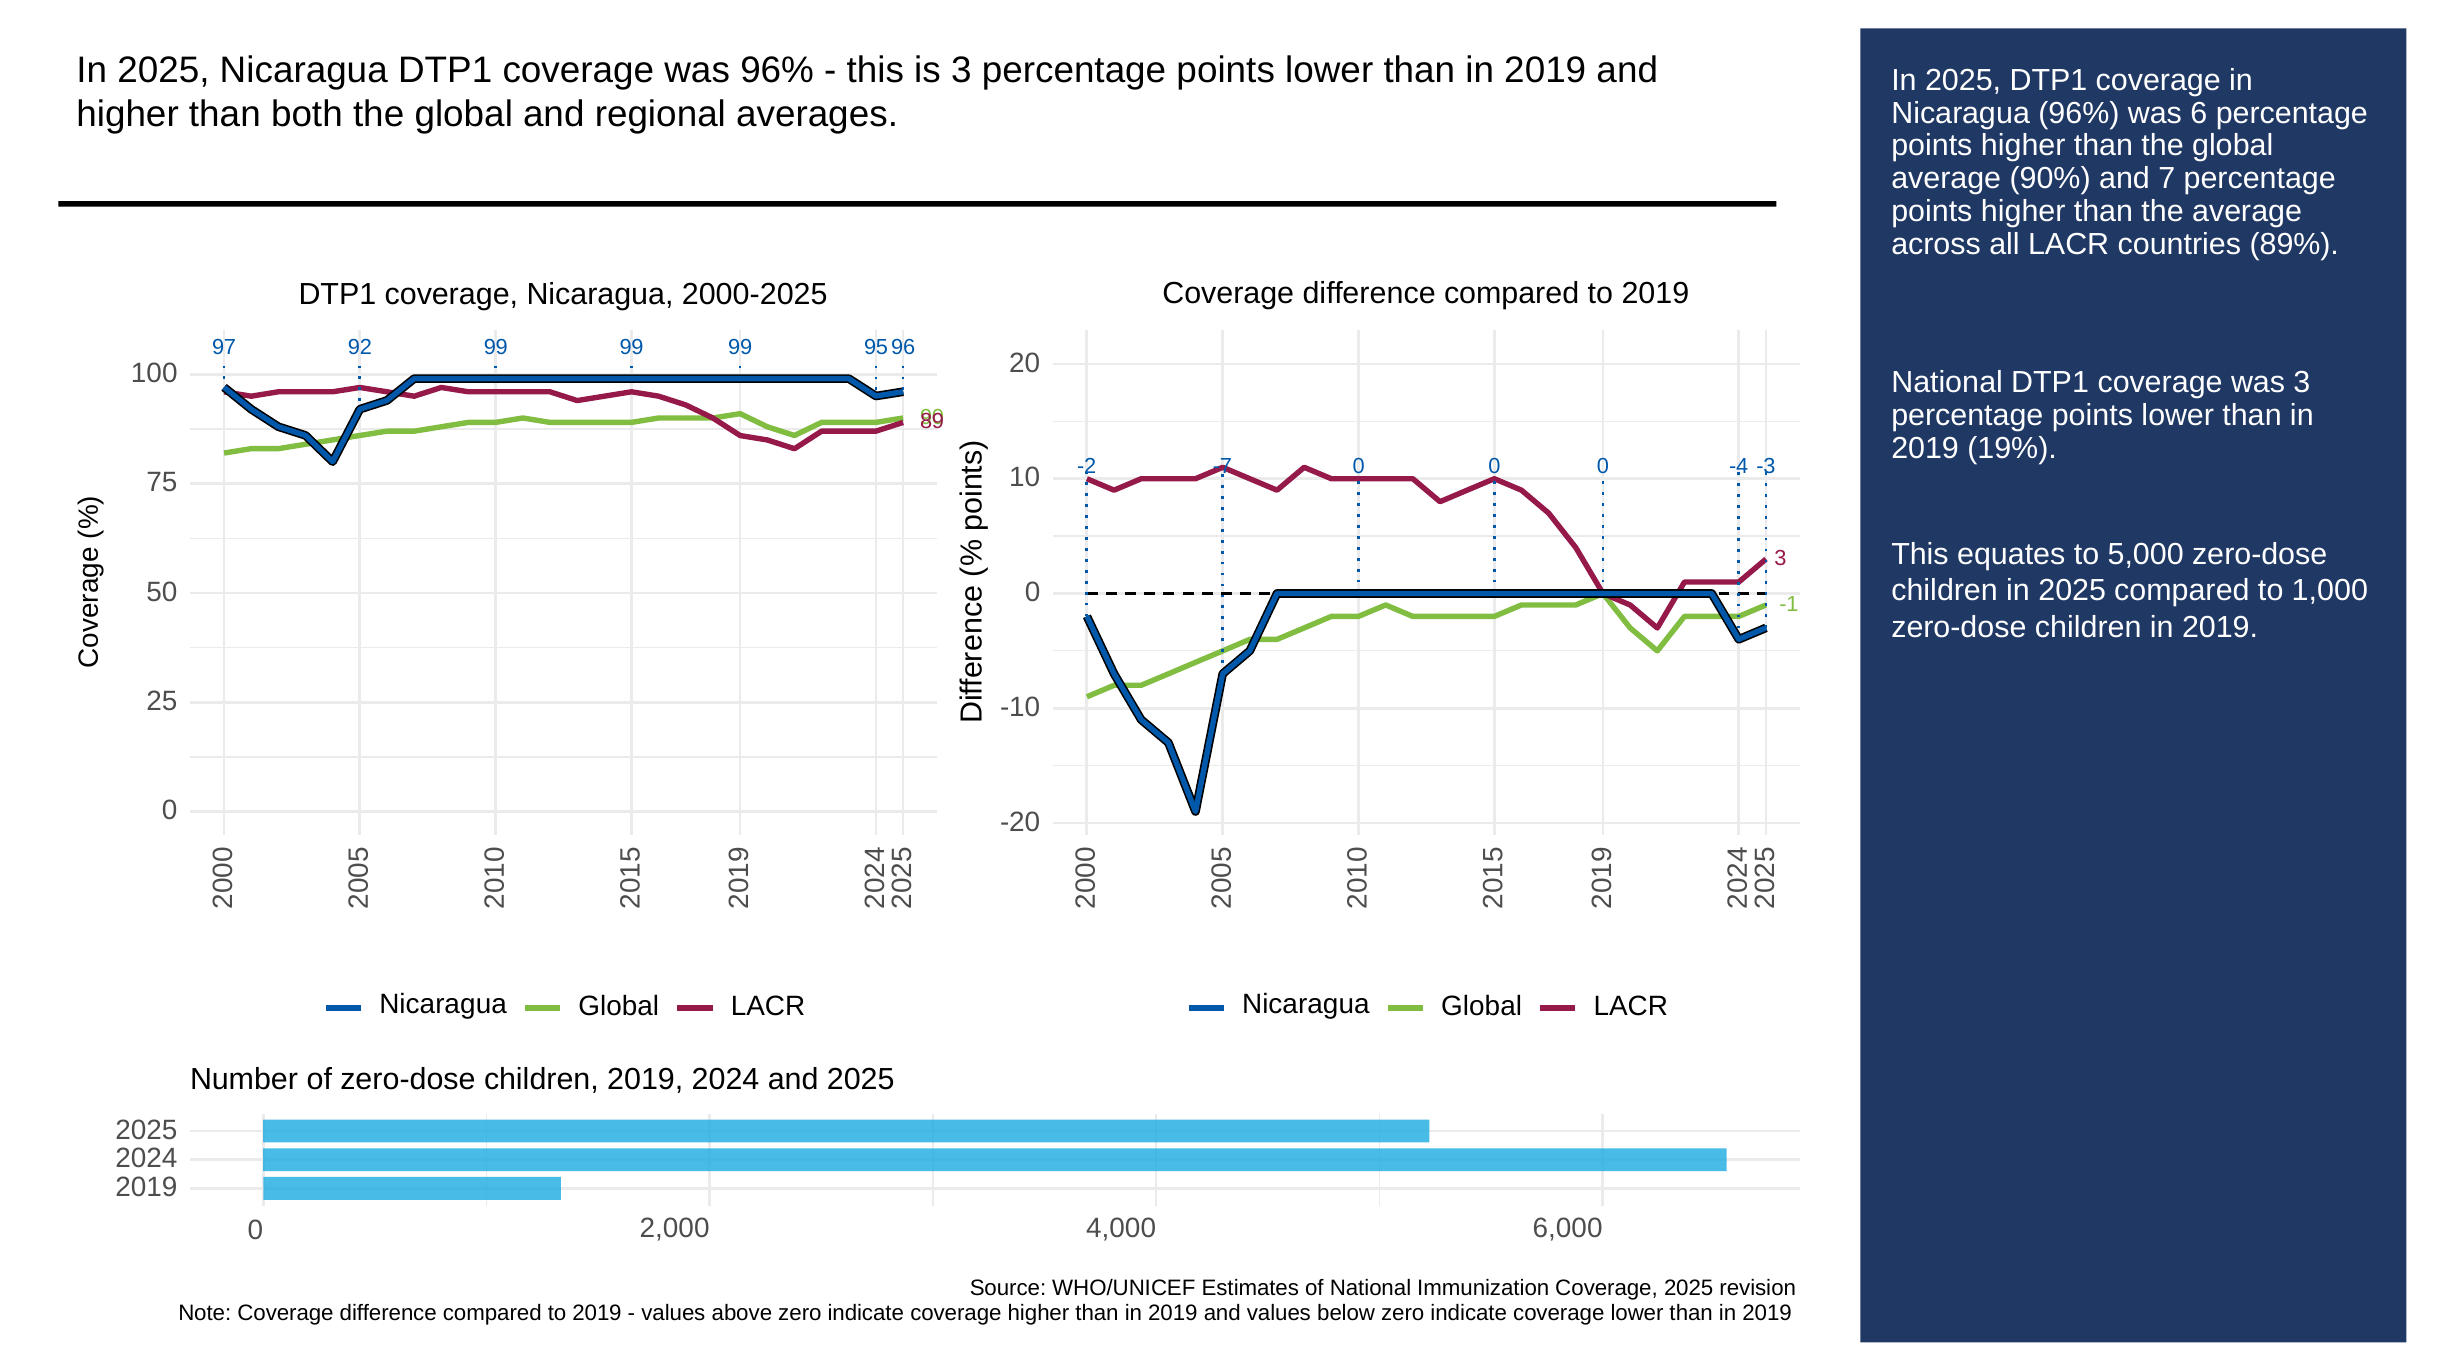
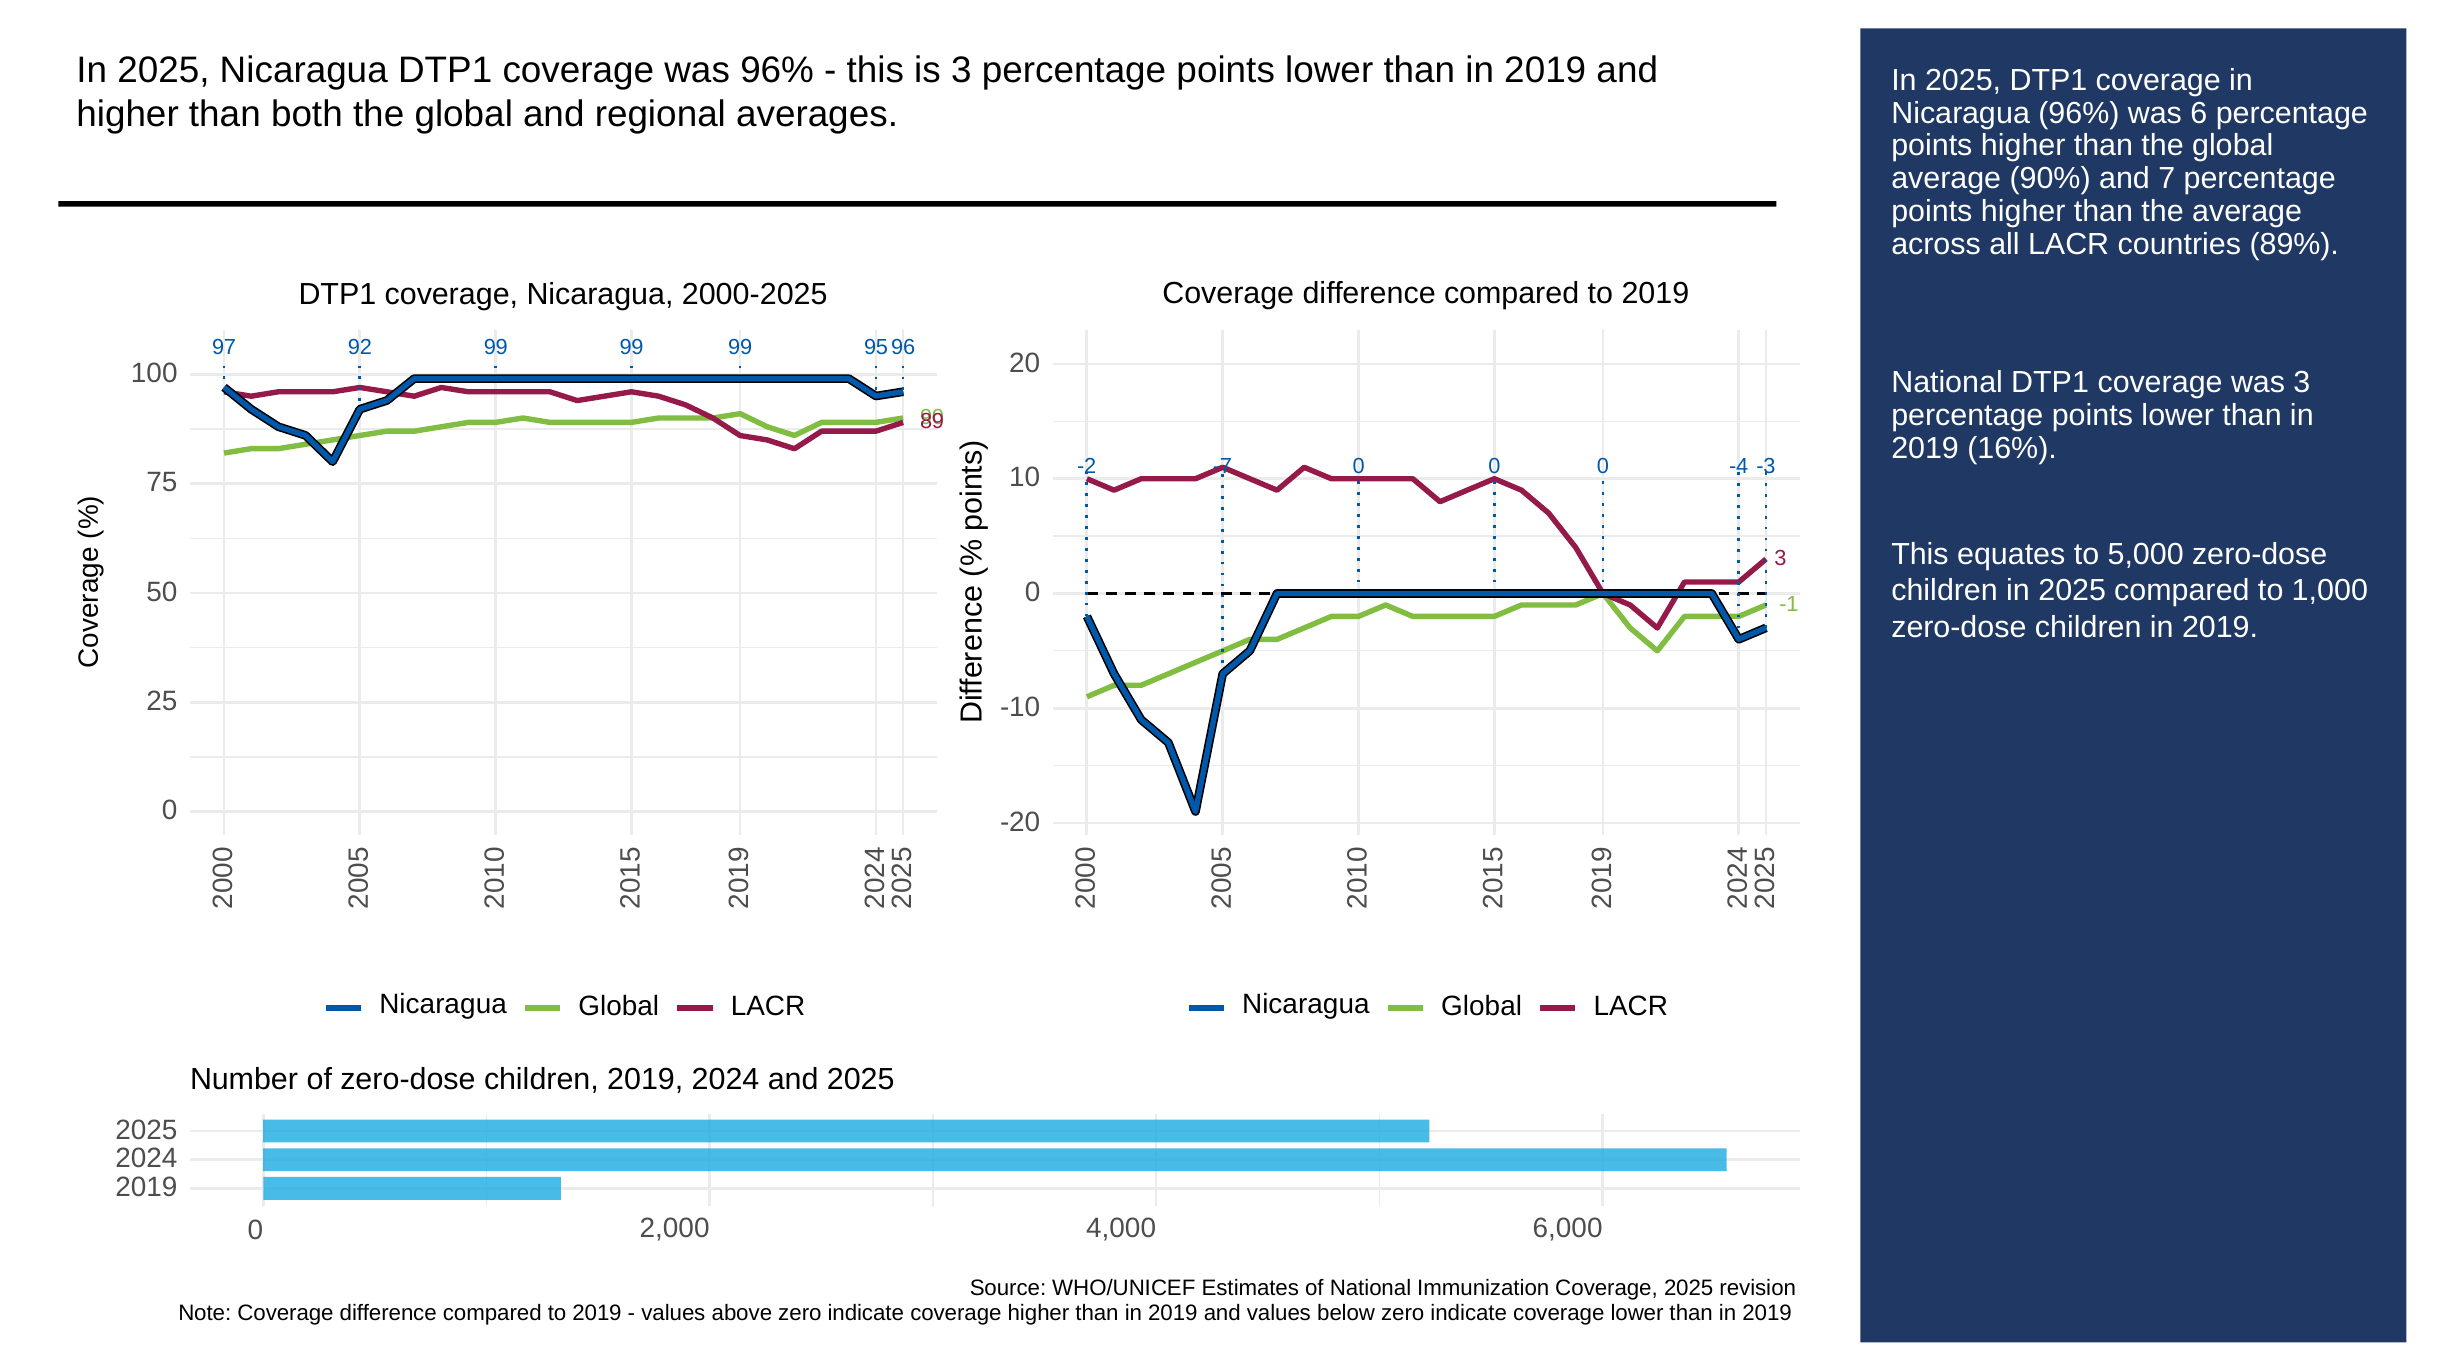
19%: 19% -> 16%
